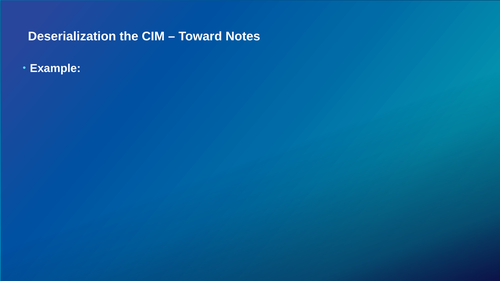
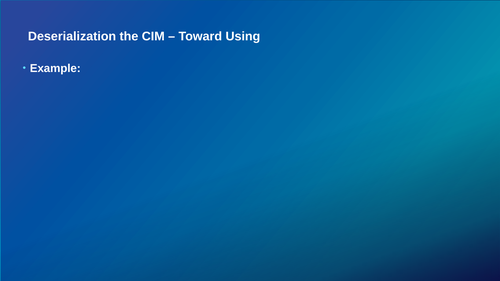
Notes: Notes -> Using
